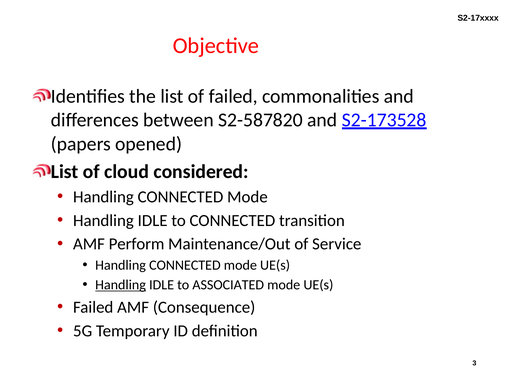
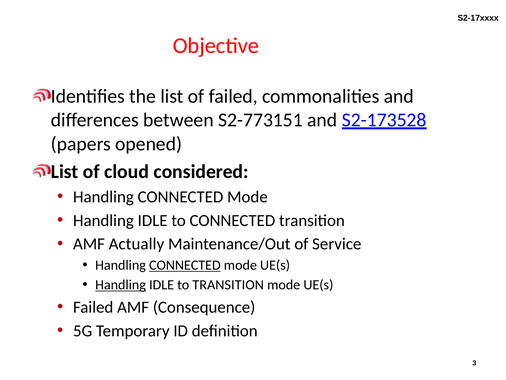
S2-587820: S2-587820 -> S2-773151
Perform: Perform -> Actually
CONNECTED at (185, 265) underline: none -> present
to ASSOCIATED: ASSOCIATED -> TRANSITION
